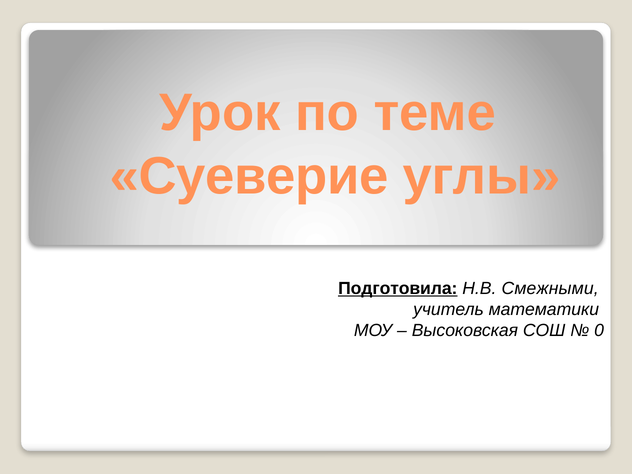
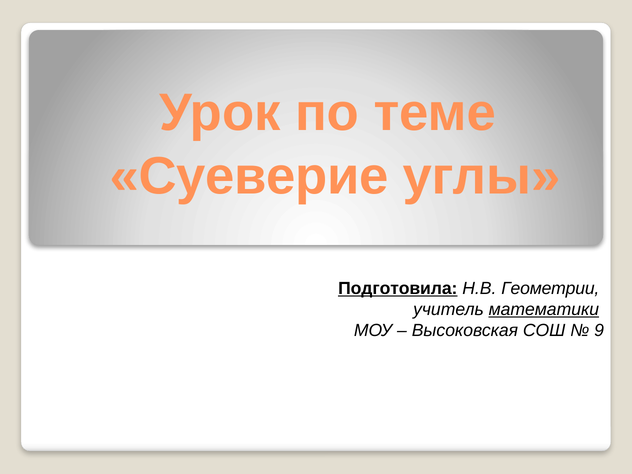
Смежными: Смежными -> Геометрии
математики underline: none -> present
0: 0 -> 9
